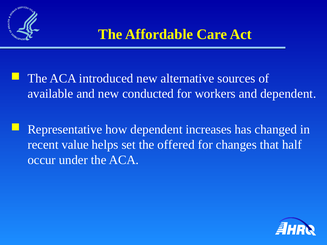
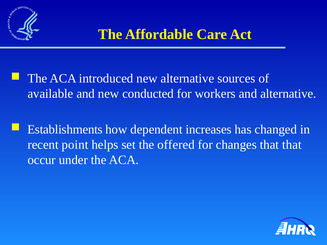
and dependent: dependent -> alternative
Representative: Representative -> Establishments
value: value -> point
that half: half -> that
